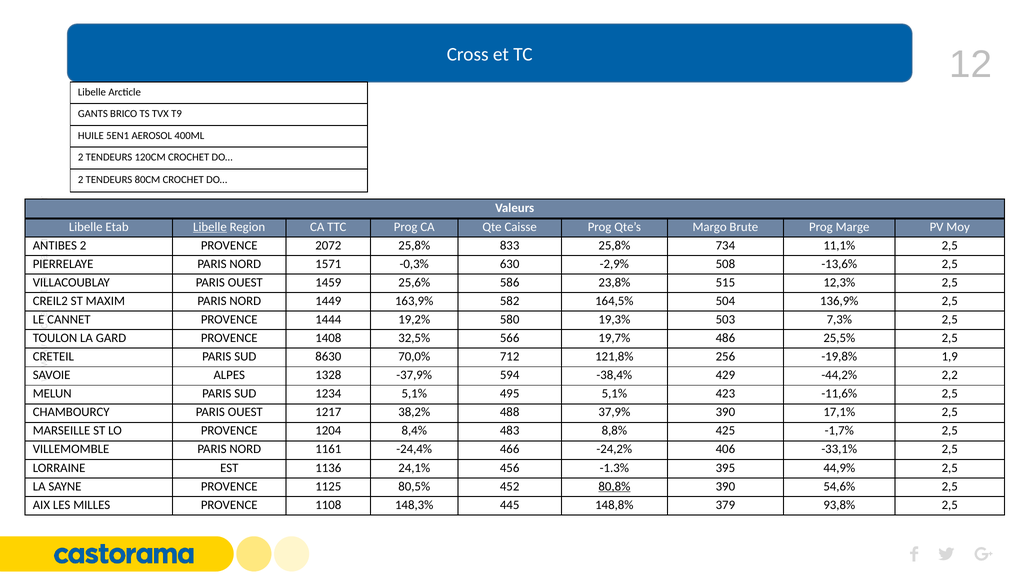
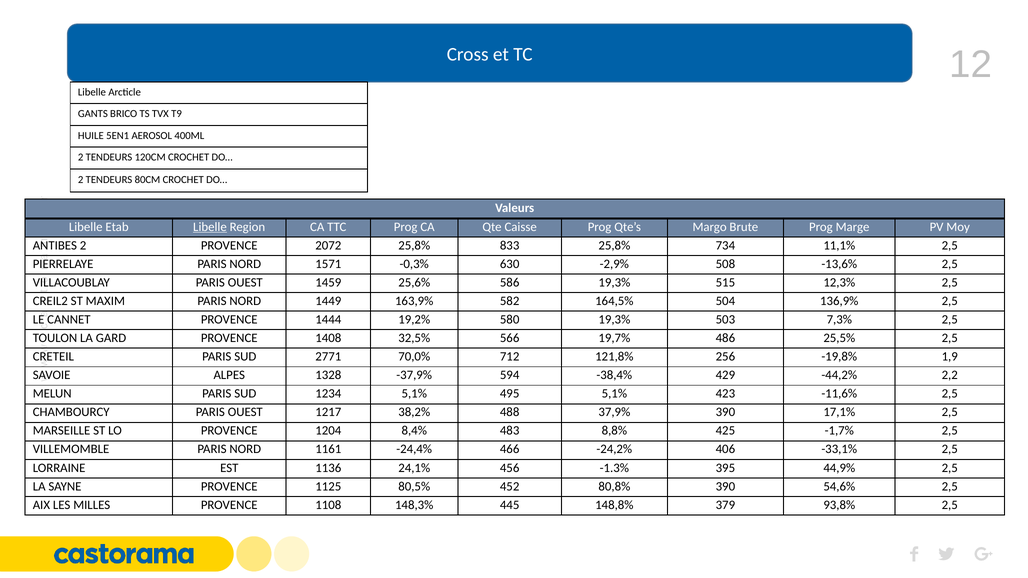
586 23,8%: 23,8% -> 19,3%
8630: 8630 -> 2771
80,8% underline: present -> none
